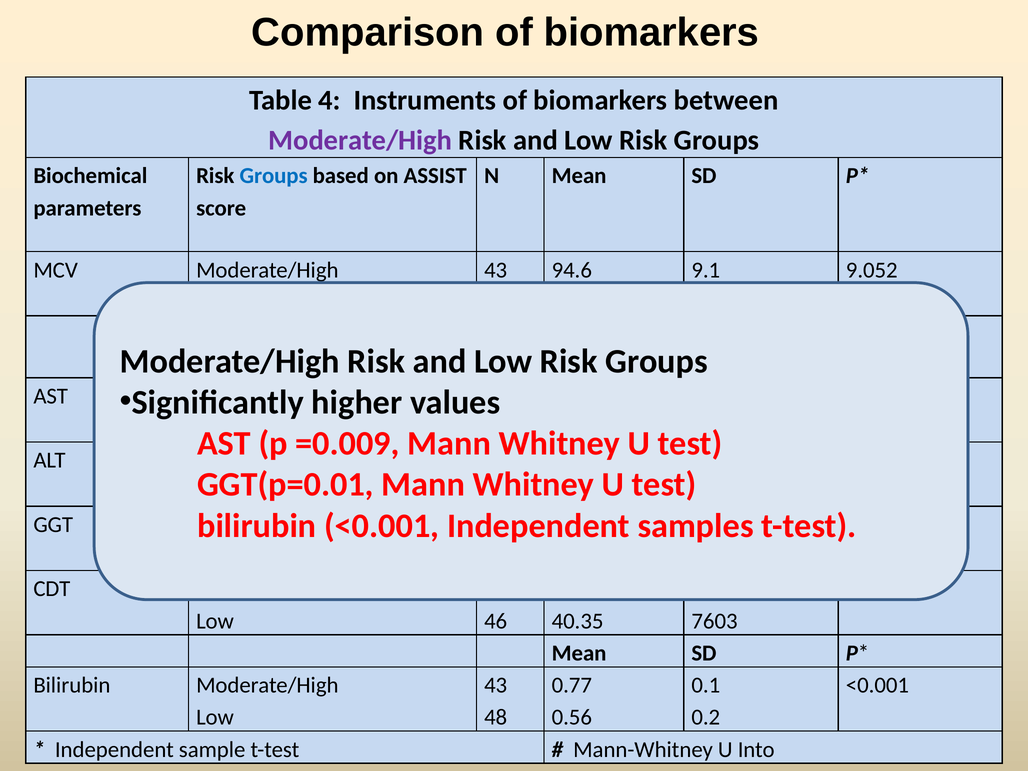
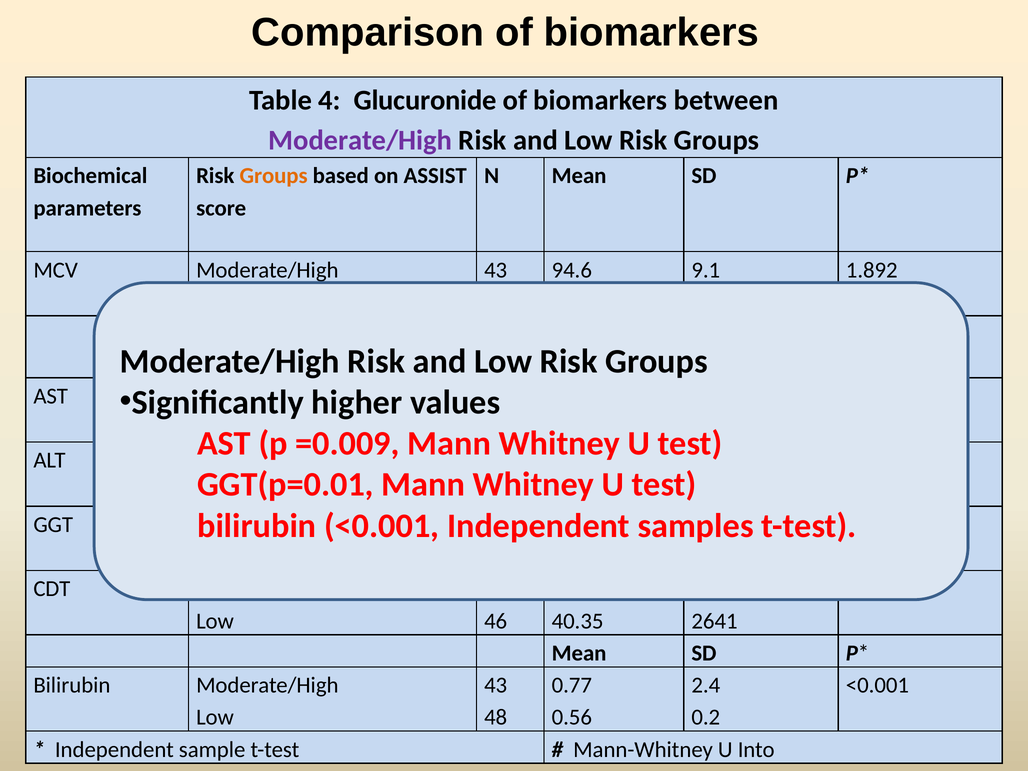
Instruments: Instruments -> Glucuronide
Groups at (274, 176) colour: blue -> orange
9.052: 9.052 -> 1.892
7603: 7603 -> 2641
0.1: 0.1 -> 2.4
